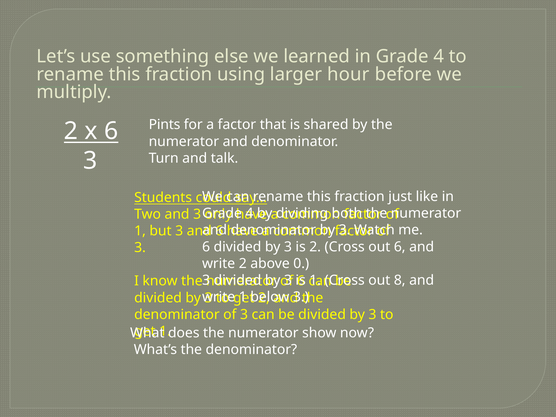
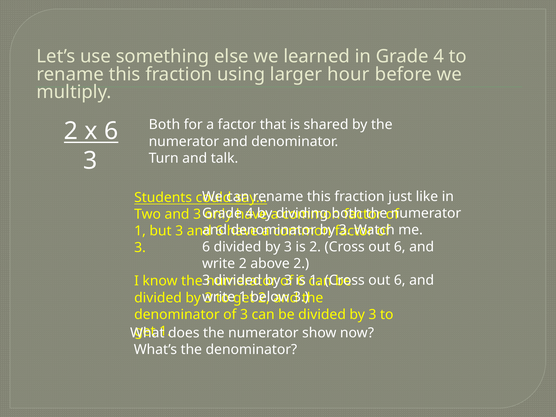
Pints at (165, 125): Pints -> Both
above 0: 0 -> 2
8 at (400, 280): 8 -> 6
